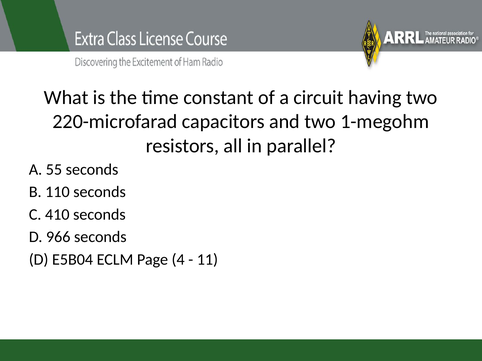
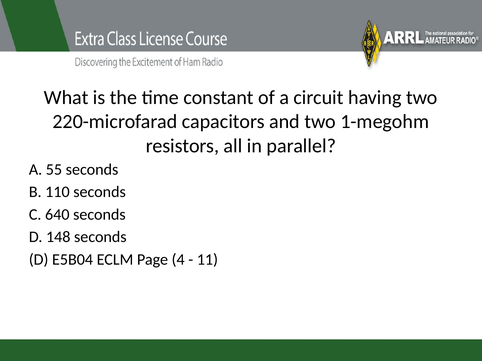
410: 410 -> 640
966: 966 -> 148
